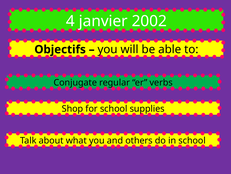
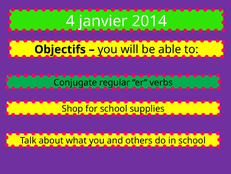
2002: 2002 -> 2014
